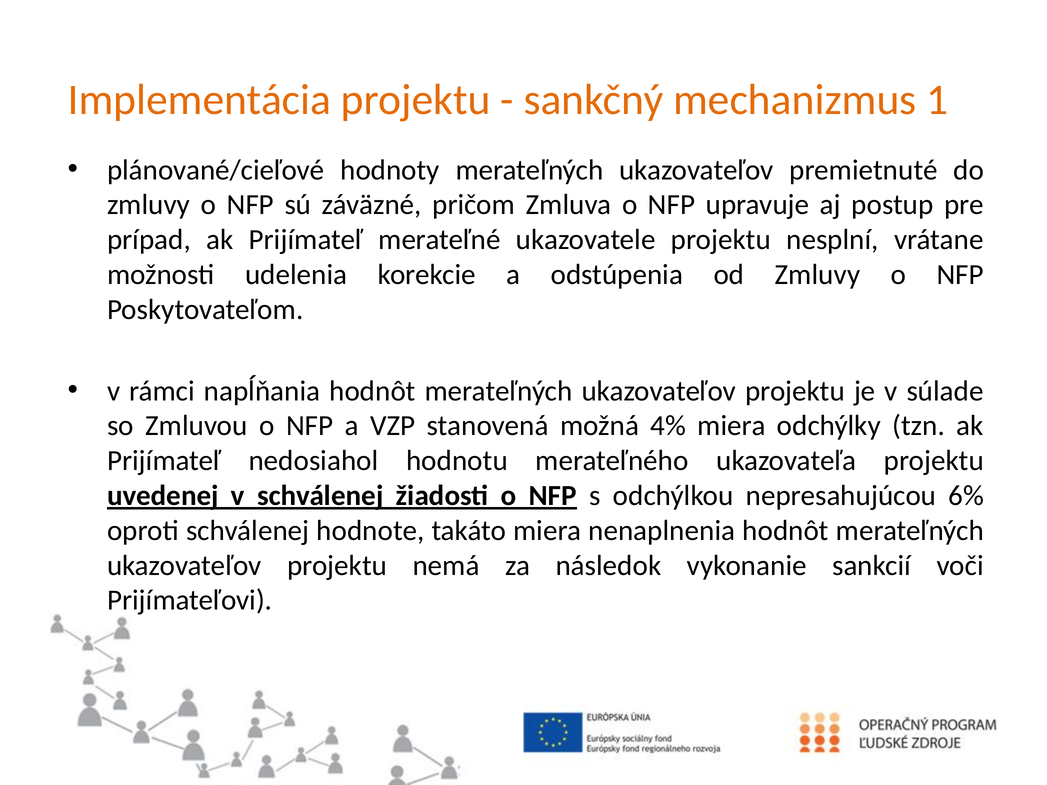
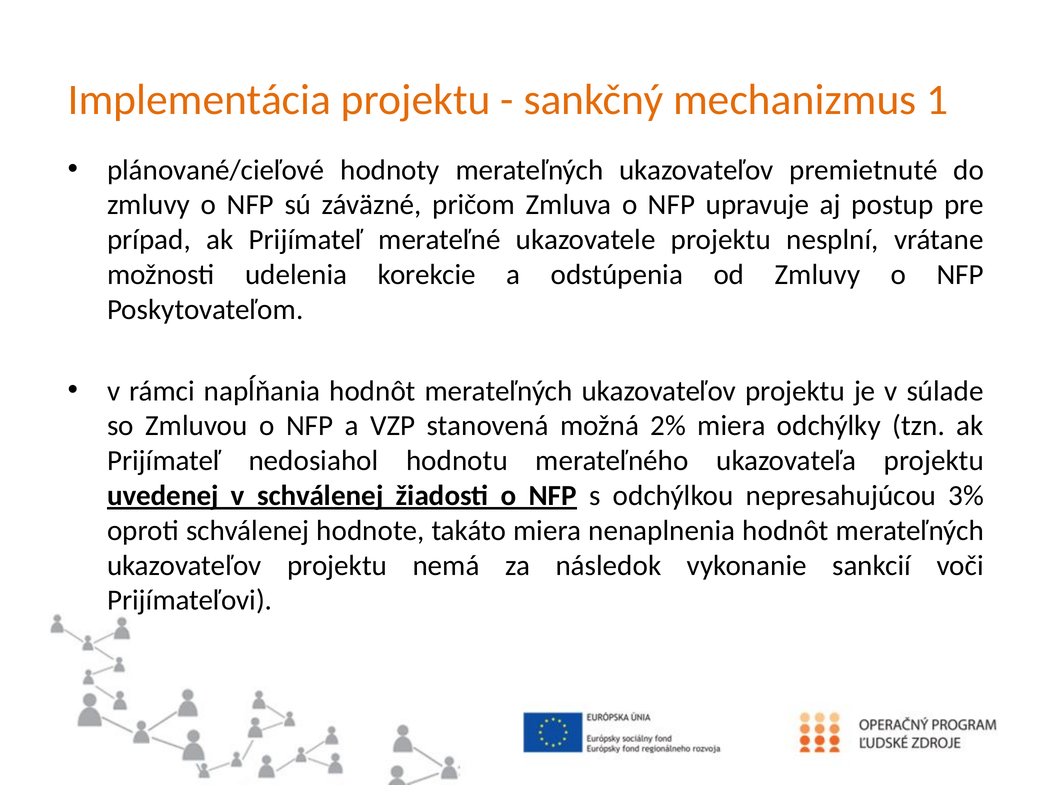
4%: 4% -> 2%
6%: 6% -> 3%
